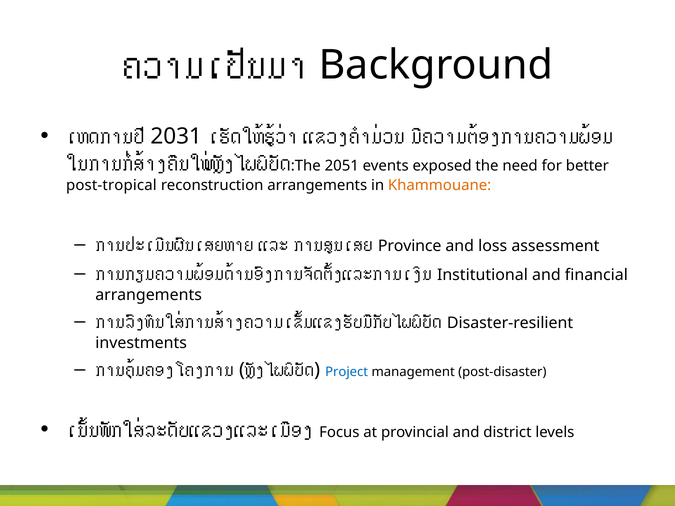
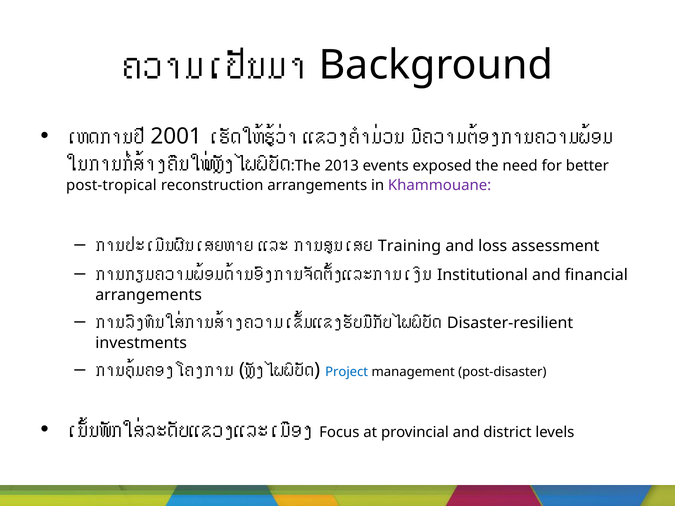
2031: 2031 -> 2001
2051: 2051 -> 2013
Khammouane colour: orange -> purple
Province: Province -> Training
